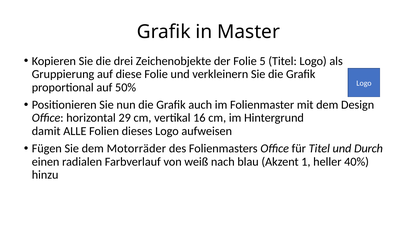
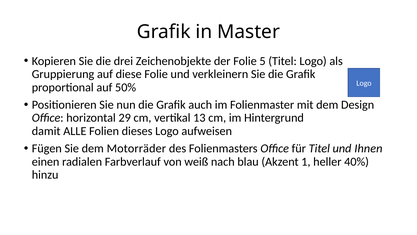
16: 16 -> 13
Durch: Durch -> Ihnen
